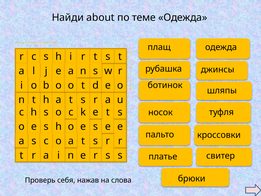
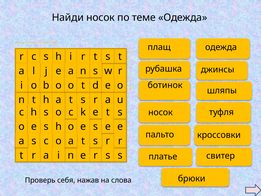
Найди about: about -> носок
